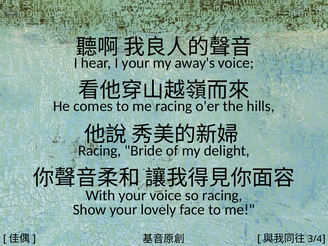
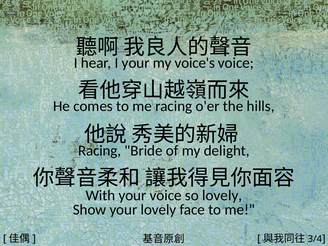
away's: away's -> voice's
so racing: racing -> lovely
